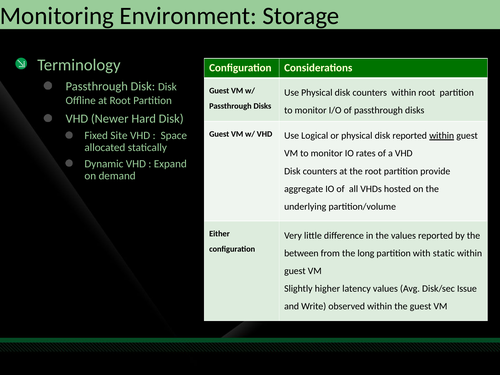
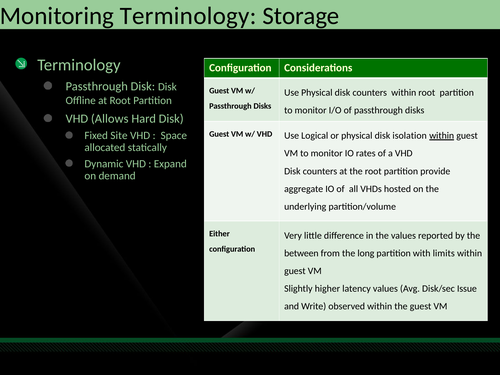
Monitoring Environment: Environment -> Terminology
Newer: Newer -> Allows
disk reported: reported -> isolation
static: static -> limits
